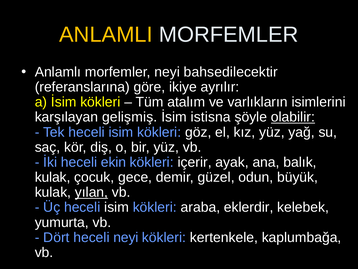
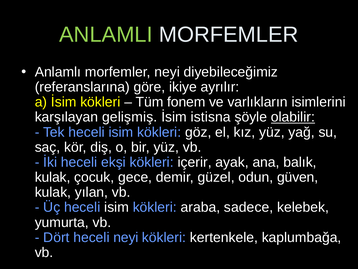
ANLAMLI colour: yellow -> light green
bahsedilecektir: bahsedilecektir -> diyebileceğimiz
atalım: atalım -> fonem
ekin: ekin -> ekşi
büyük: büyük -> güven
yılan underline: present -> none
eklerdir: eklerdir -> sadece
